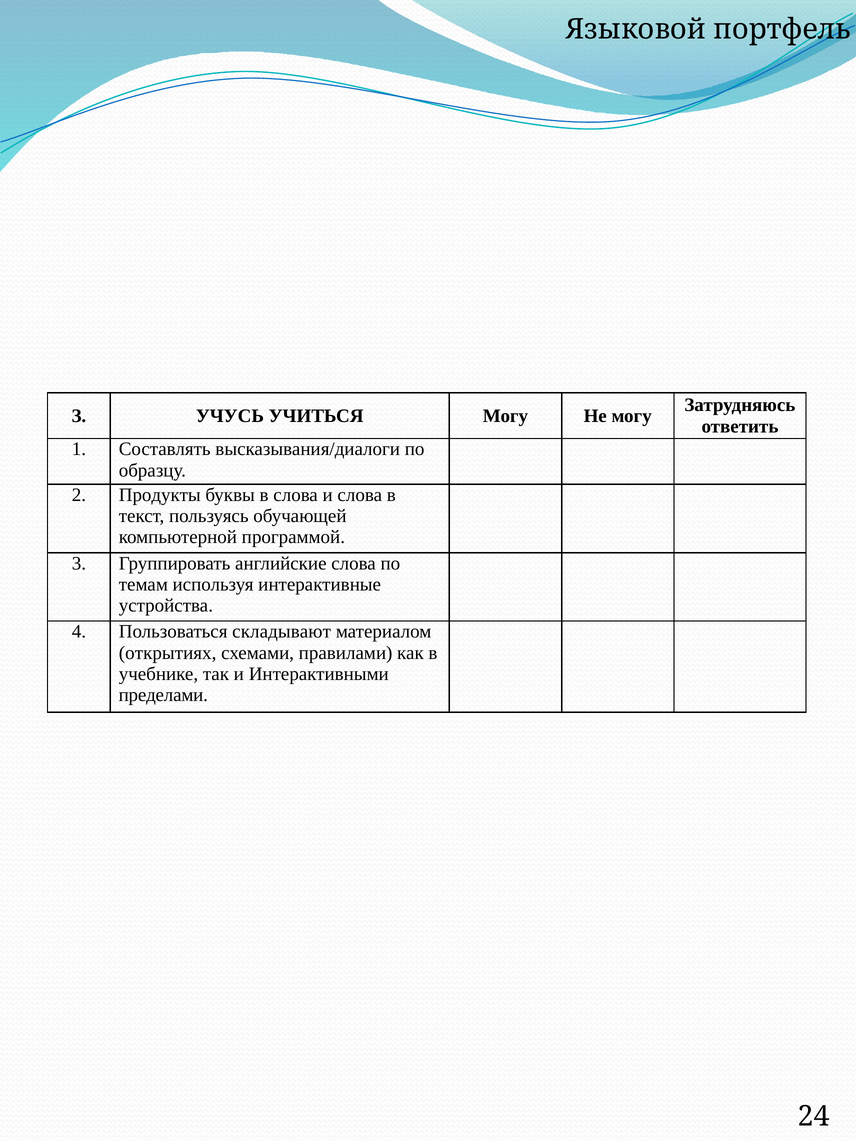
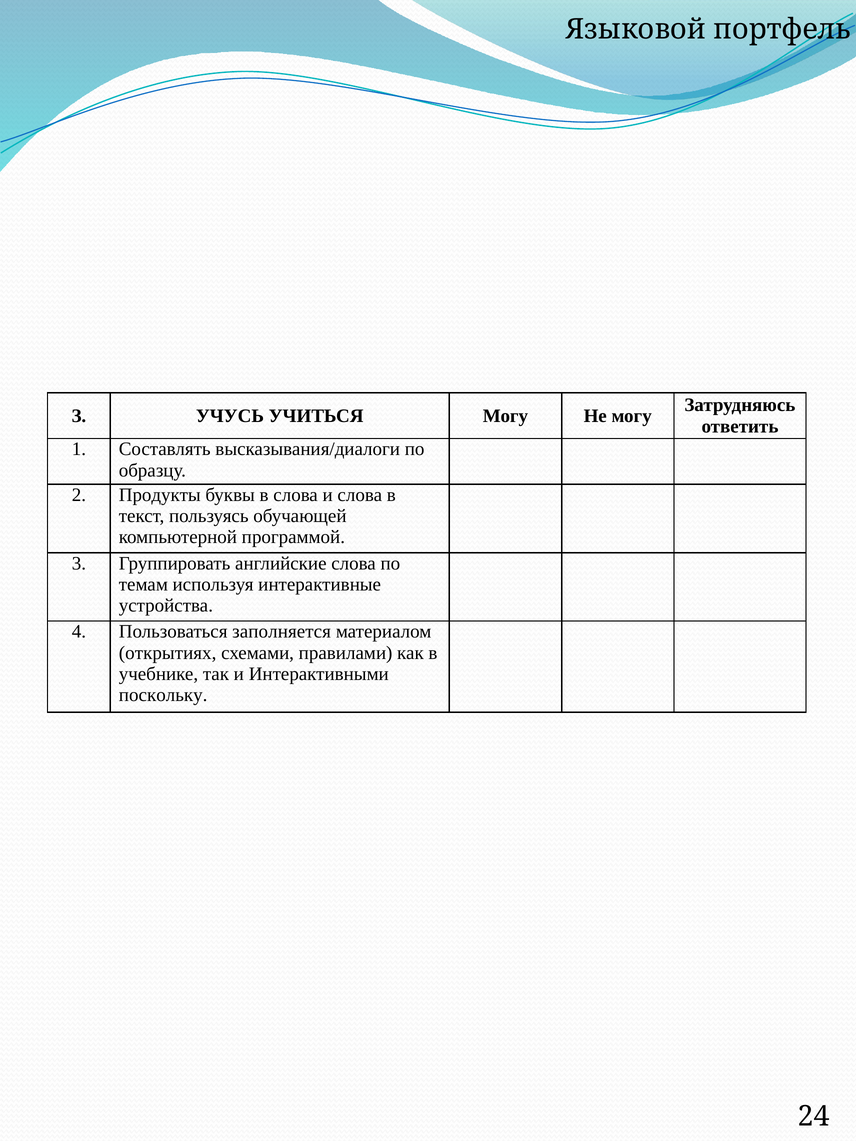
складывают: складывают -> заполняется
пределами: пределами -> поскольку
